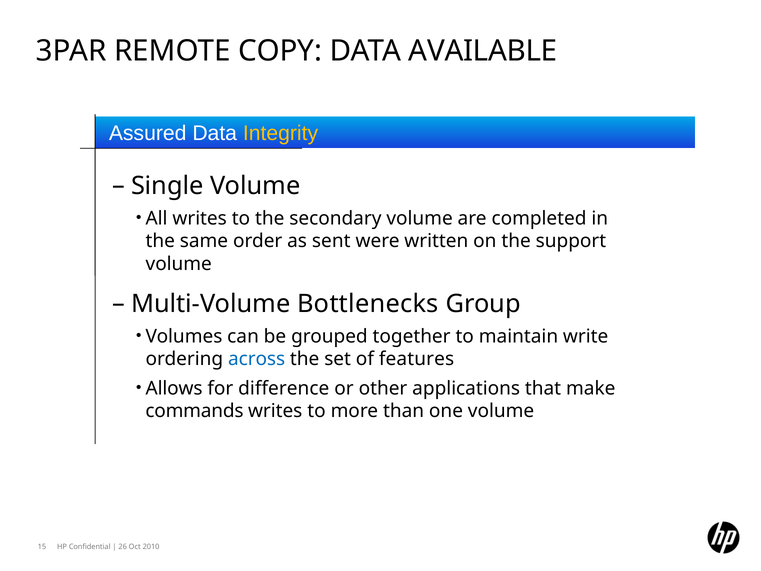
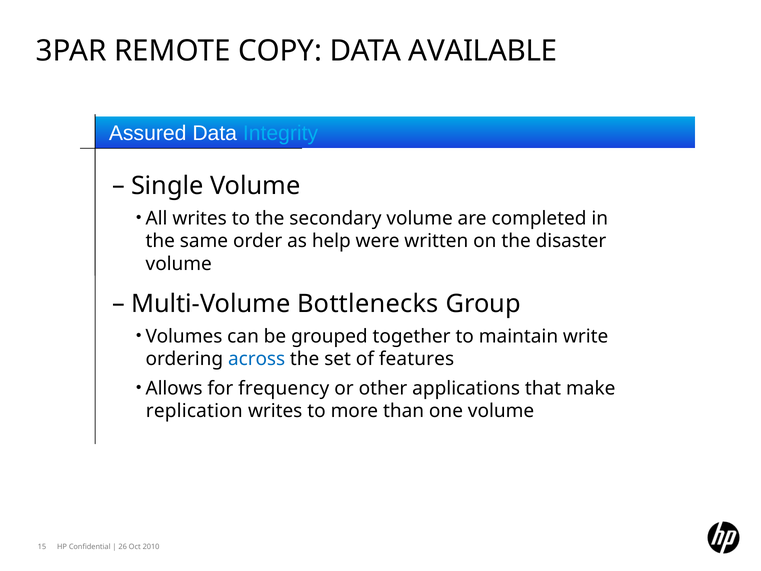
Integrity colour: yellow -> light blue
sent: sent -> help
support: support -> disaster
difference: difference -> frequency
commands: commands -> replication
